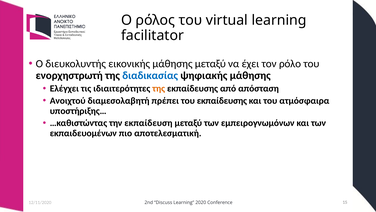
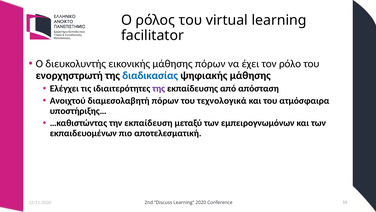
μάθησης μεταξύ: μεταξύ -> πόρων
της at (159, 88) colour: orange -> purple
διαμεσολαβητή πρέπει: πρέπει -> πόρων
του εκπαίδευσης: εκπαίδευσης -> τεχνολογικά
